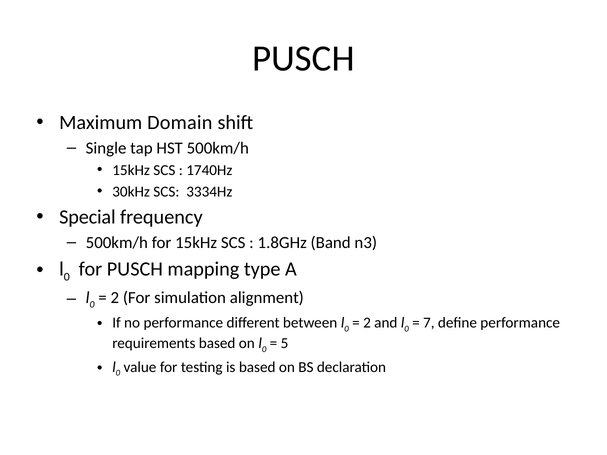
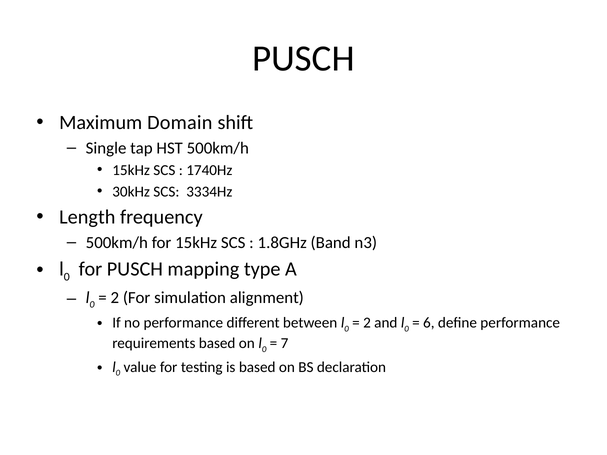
Special: Special -> Length
7: 7 -> 6
5: 5 -> 7
